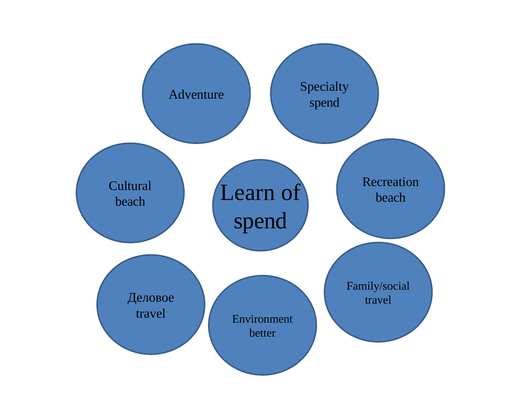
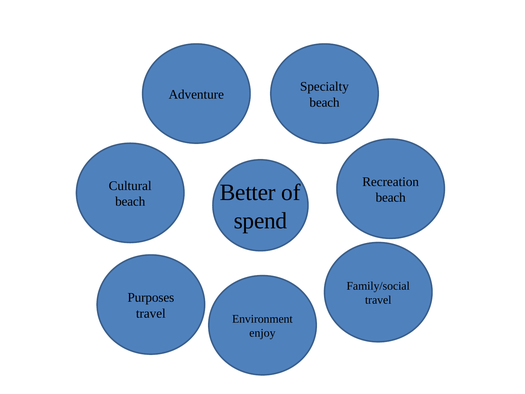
spend at (325, 102): spend -> beach
Learn: Learn -> Better
Деловое: Деловое -> Purposes
better: better -> enjoy
